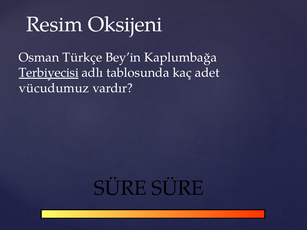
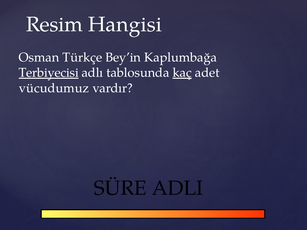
Oksijeni: Oksijeni -> Hangisi
kaç underline: none -> present
SÜRE SÜRE: SÜRE -> ADLI
